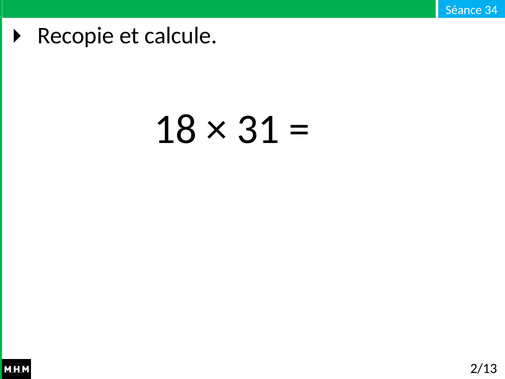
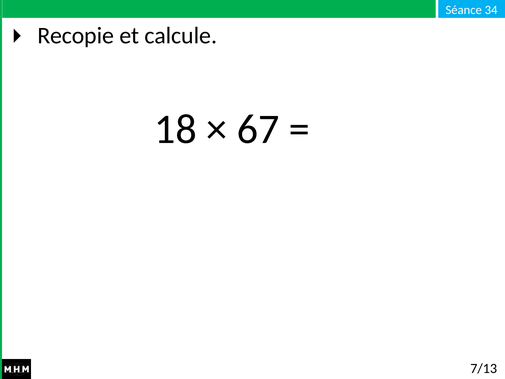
31: 31 -> 67
2/13: 2/13 -> 7/13
